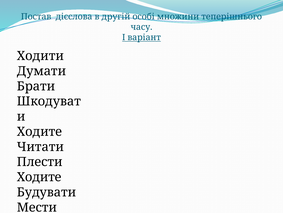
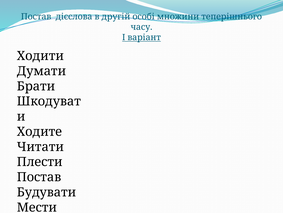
Ходите at (39, 177): Ходите -> Постав
